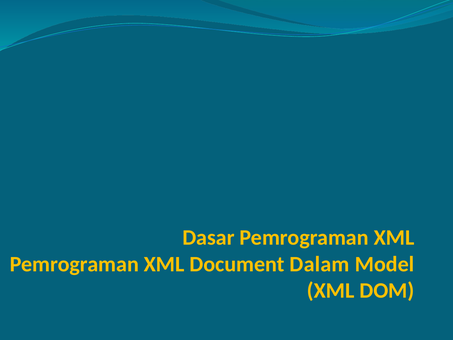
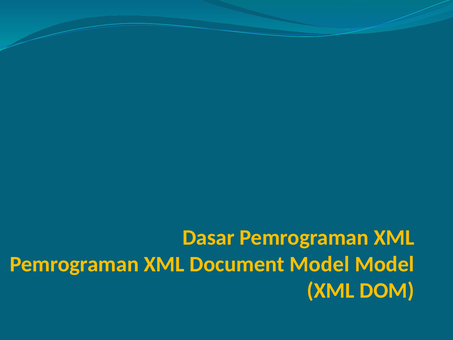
Document Dalam: Dalam -> Model
